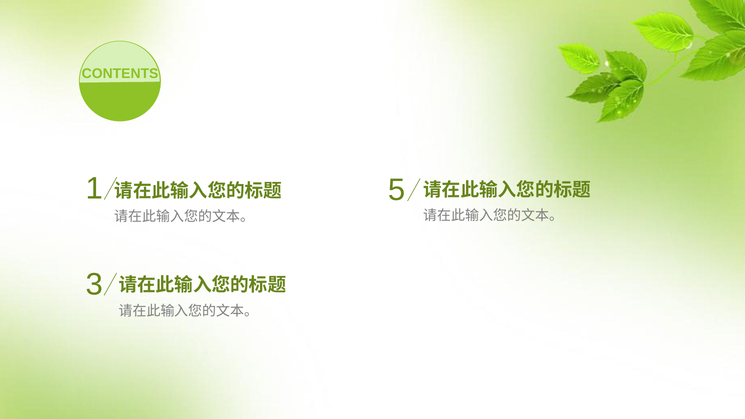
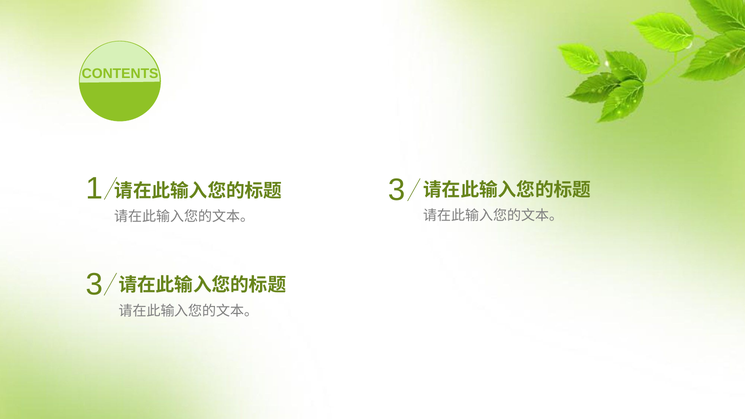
1 5: 5 -> 3
